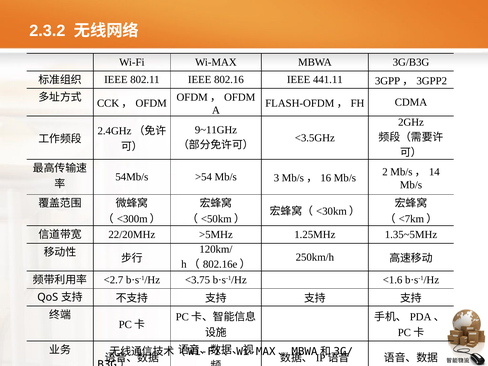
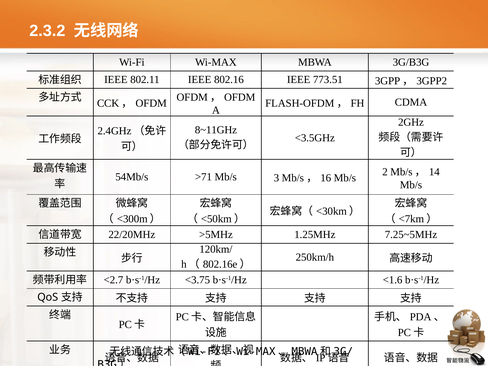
441.11: 441.11 -> 773.51
9~11GHz: 9~11GHz -> 8~11GHz
>54: >54 -> >71
1.35~5MHz: 1.35~5MHz -> 7.25~5MHz
